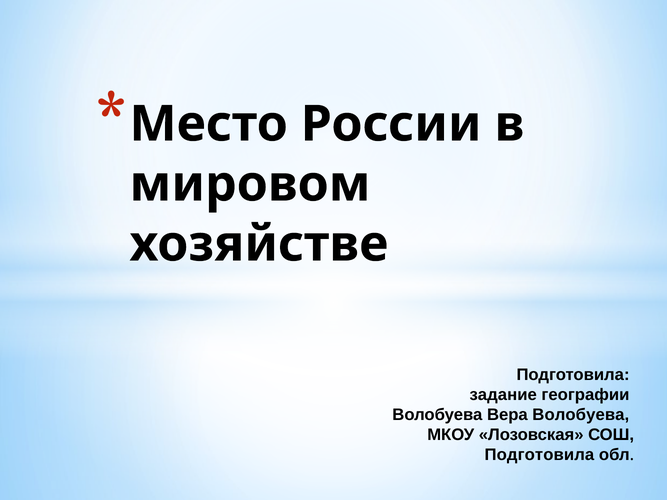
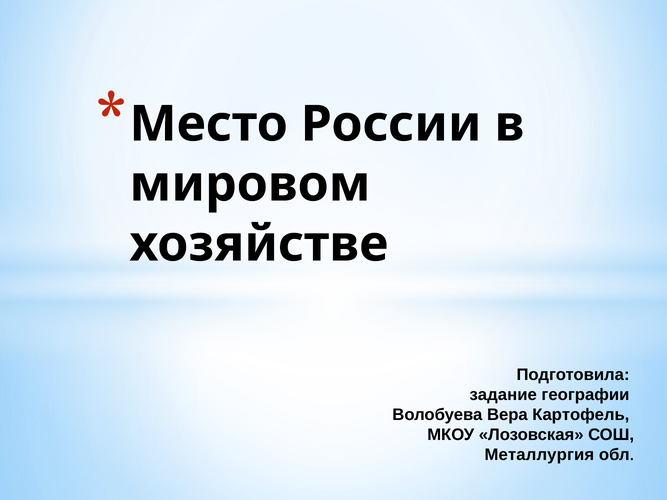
Вера Волобуева: Волобуева -> Картофель
Подготовила at (539, 455): Подготовила -> Металлургия
